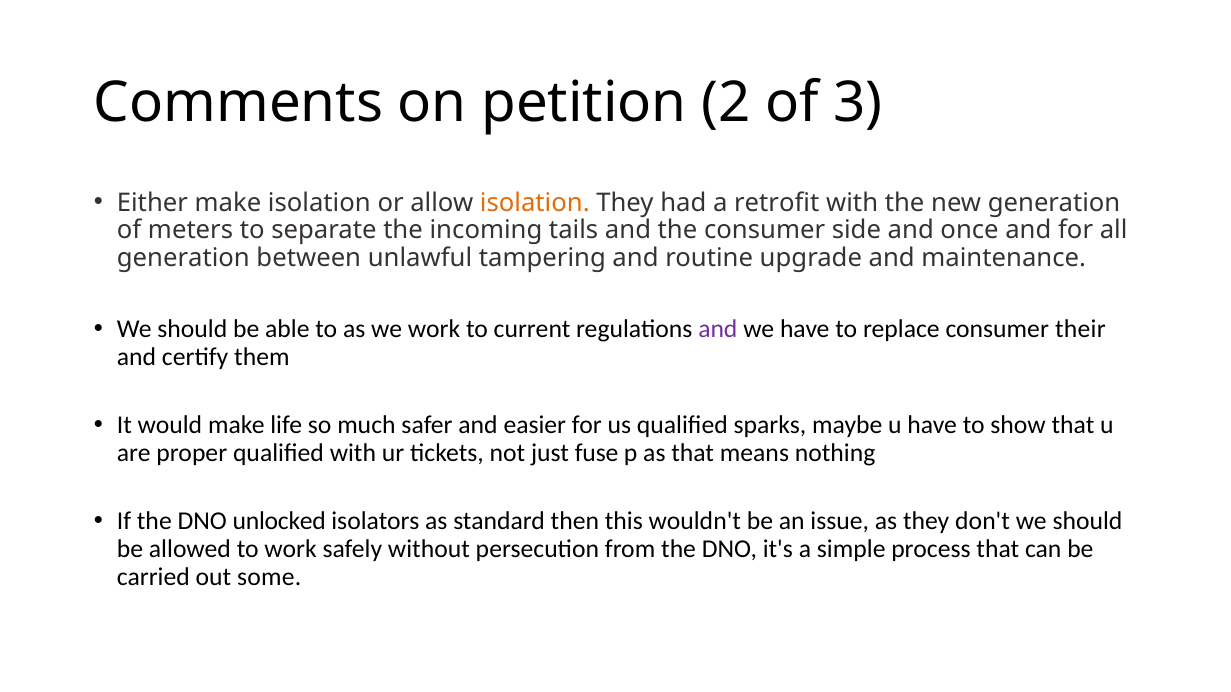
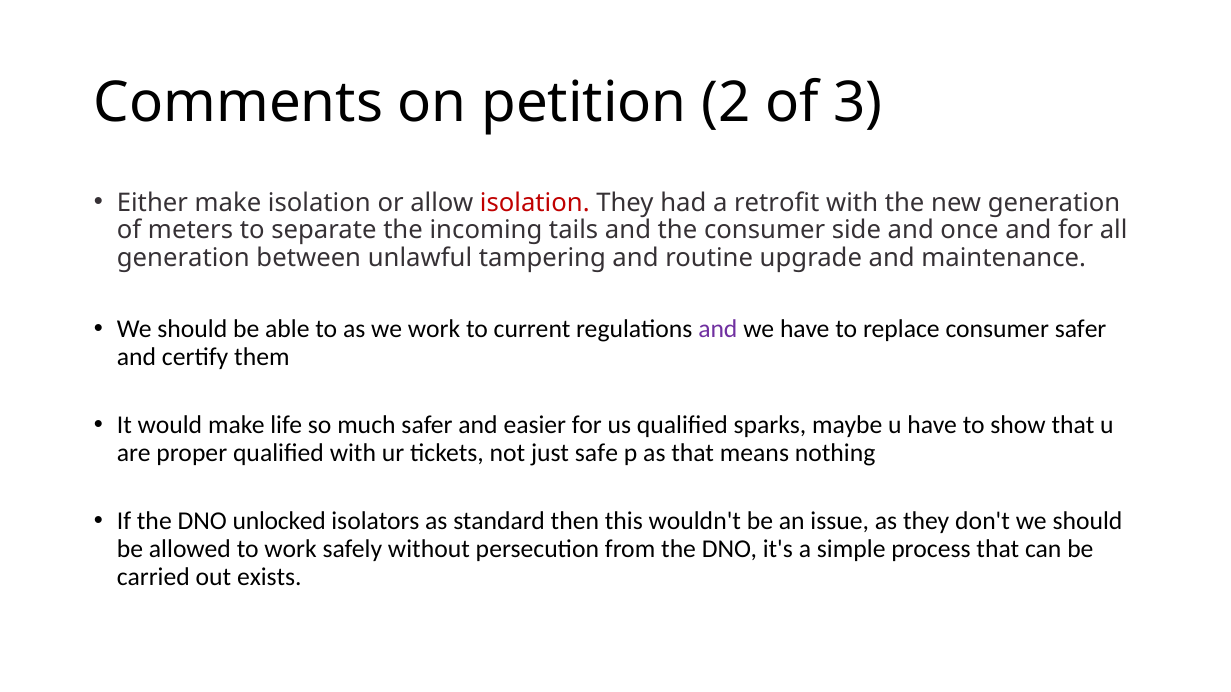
isolation at (535, 203) colour: orange -> red
consumer their: their -> safer
fuse: fuse -> safe
some: some -> exists
